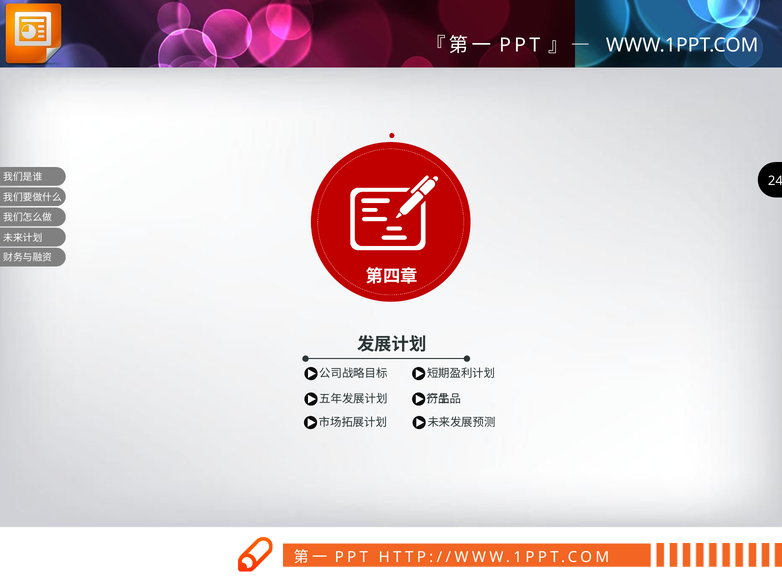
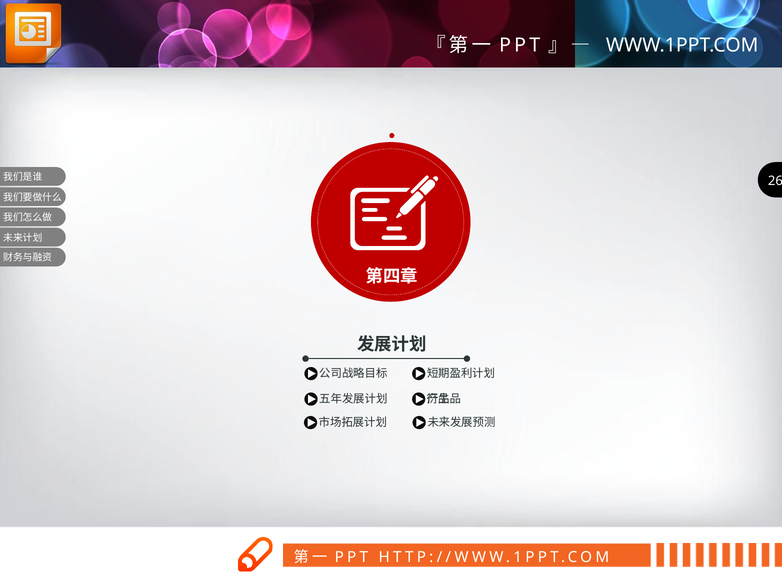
24: 24 -> 26
